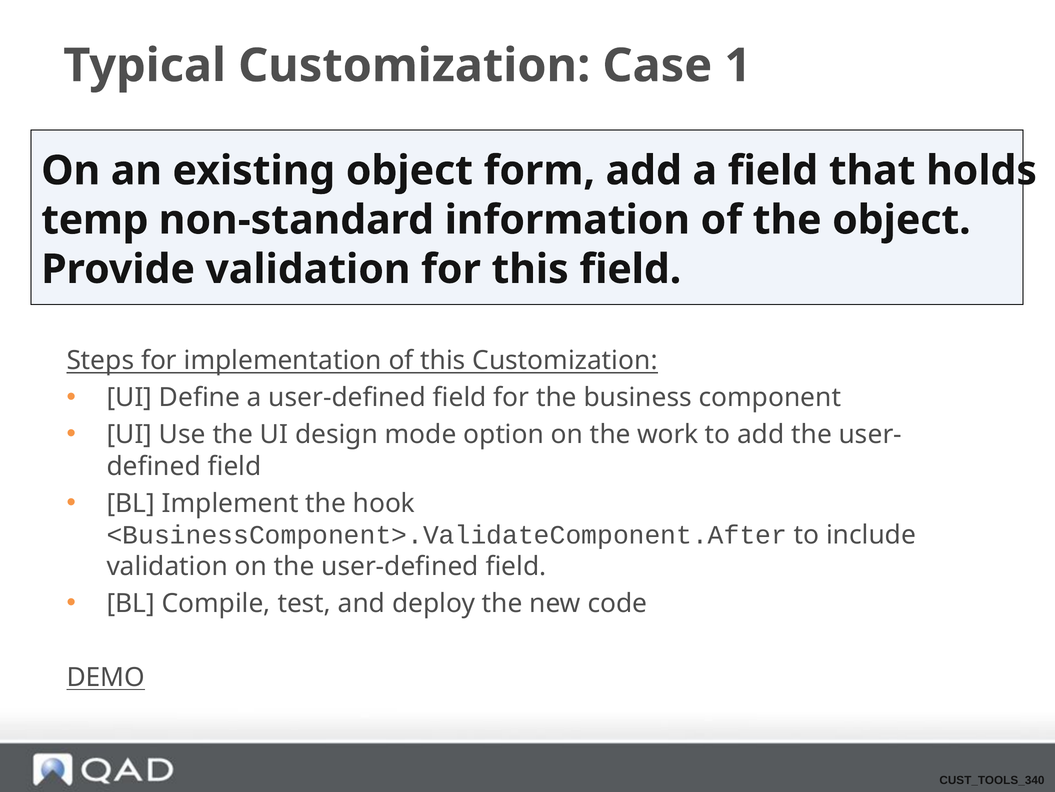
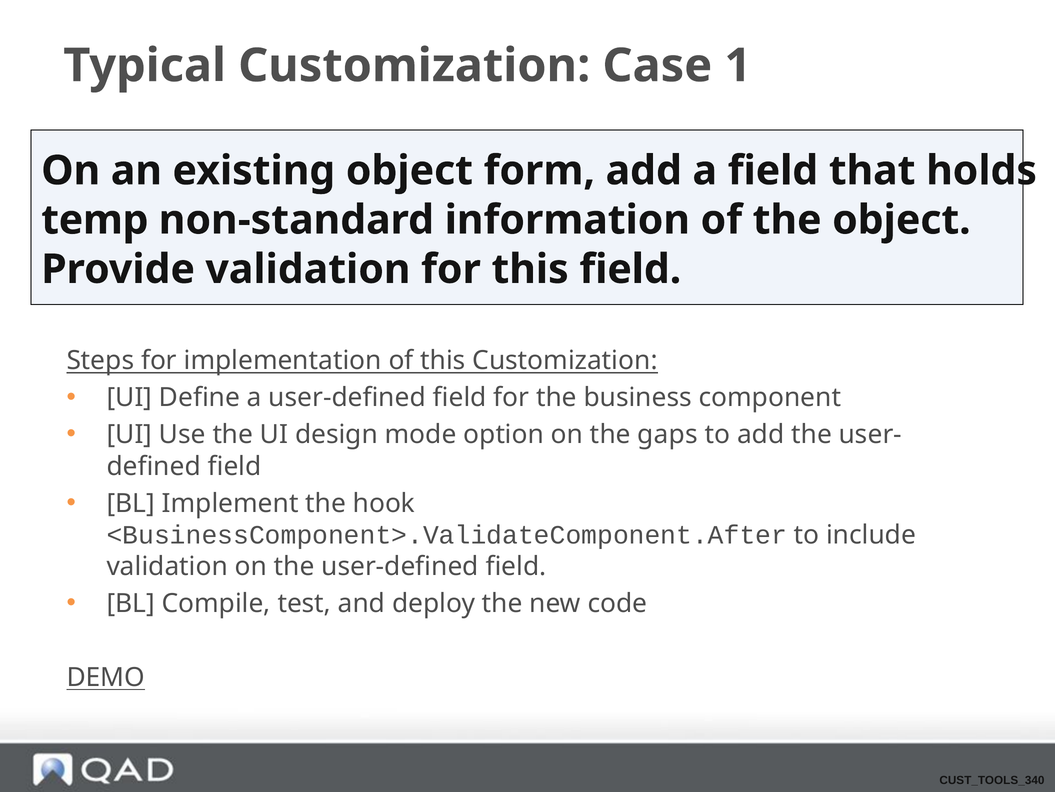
work: work -> gaps
